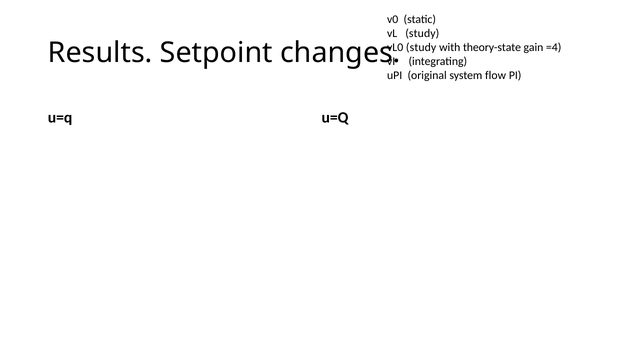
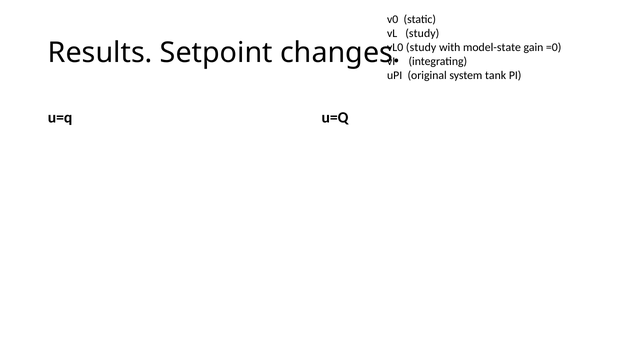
theory-state: theory-state -> model-state
=4: =4 -> =0
flow: flow -> tank
